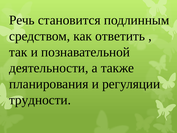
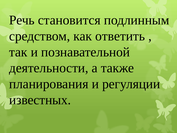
трудности: трудности -> известных
